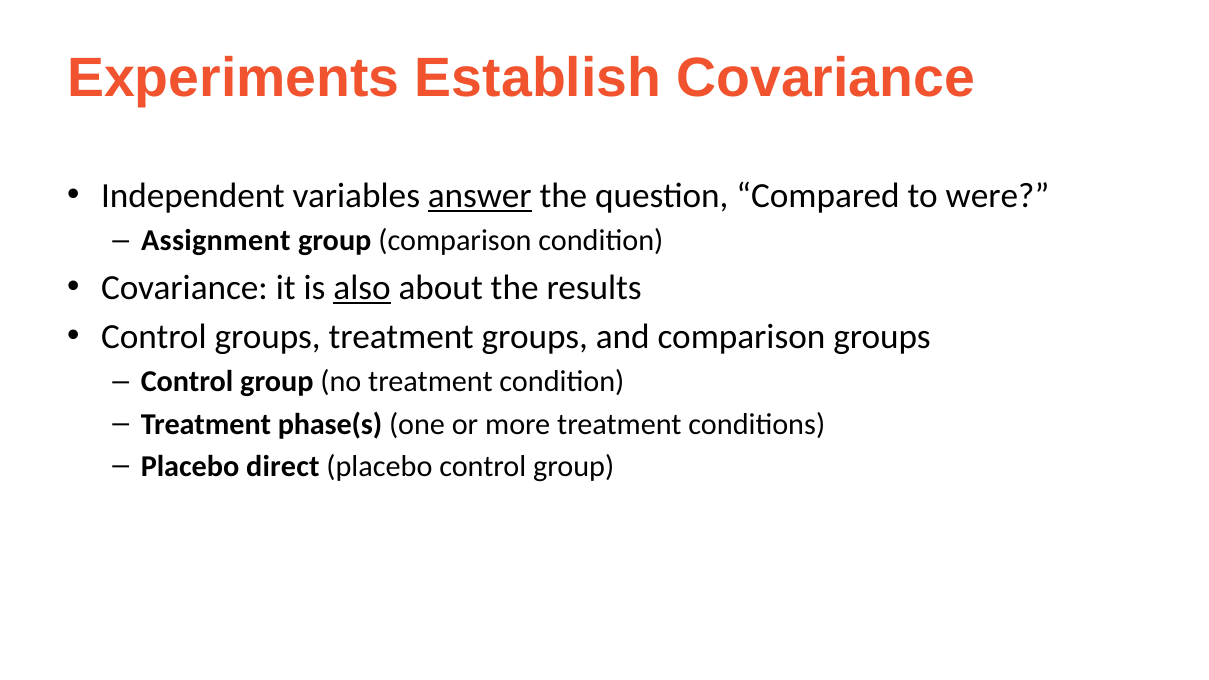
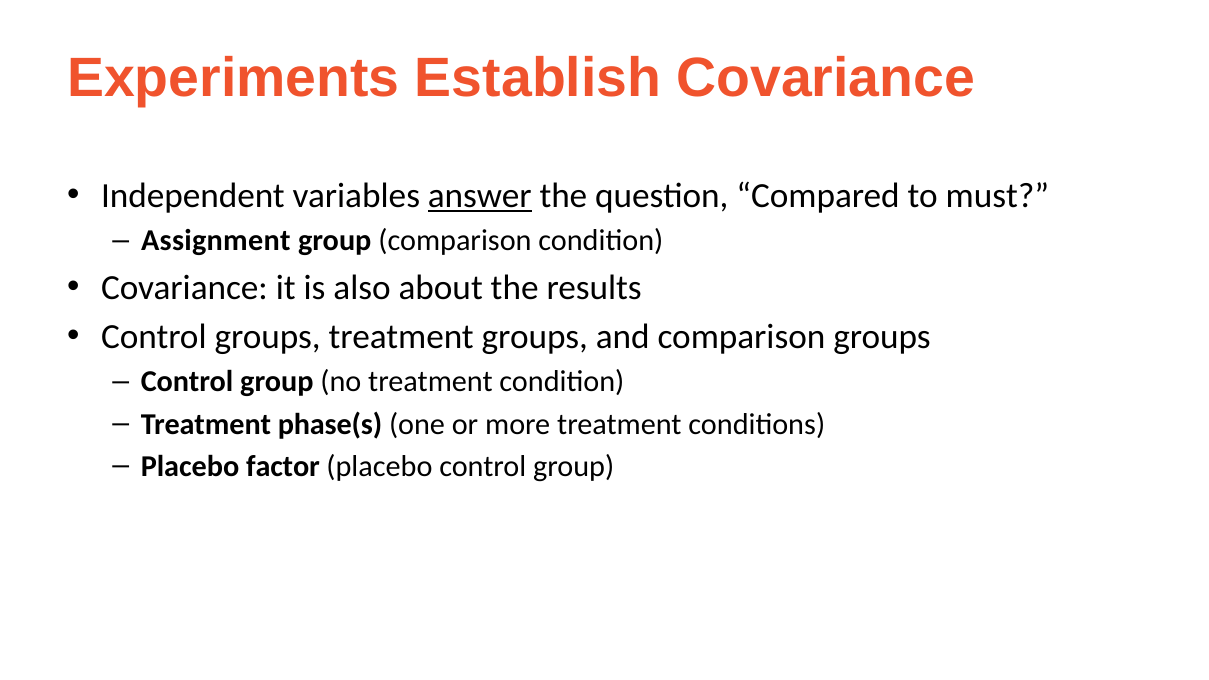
were: were -> must
also underline: present -> none
direct: direct -> factor
